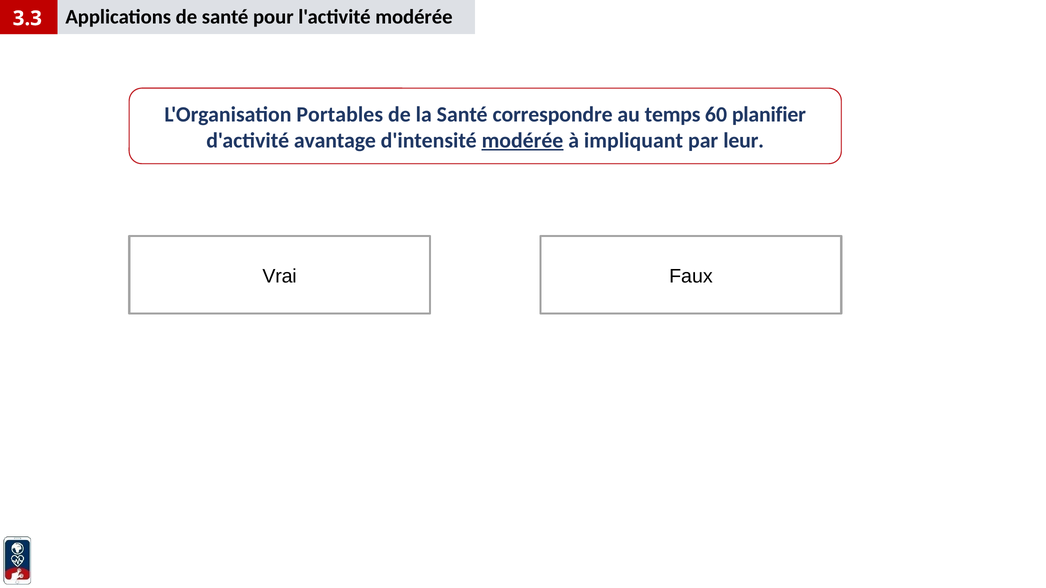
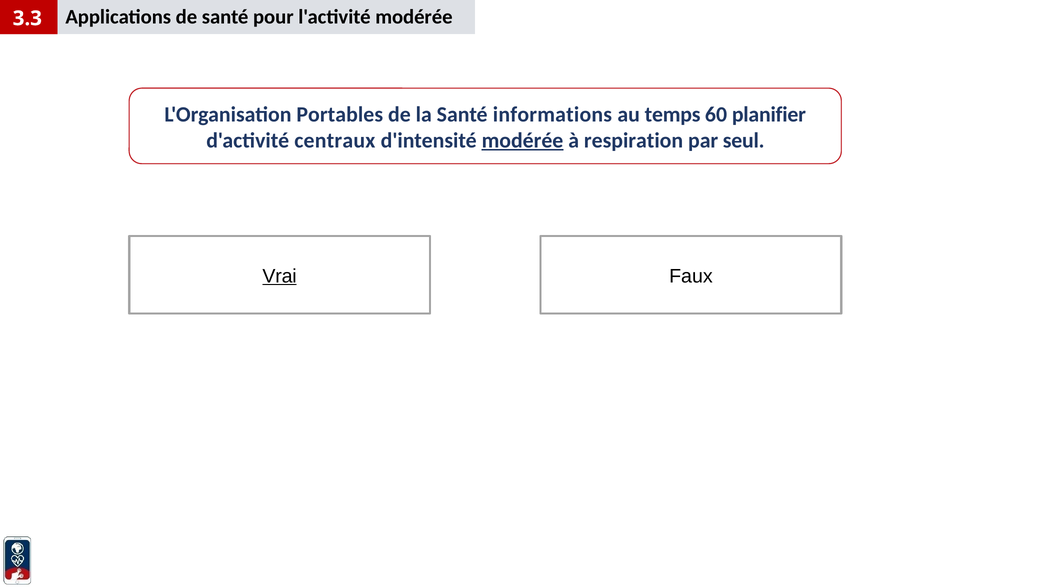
correspondre: correspondre -> informations
avantage: avantage -> centraux
impliquant: impliquant -> respiration
leur: leur -> seul
Vrai underline: none -> present
